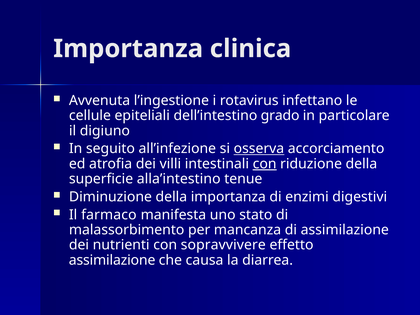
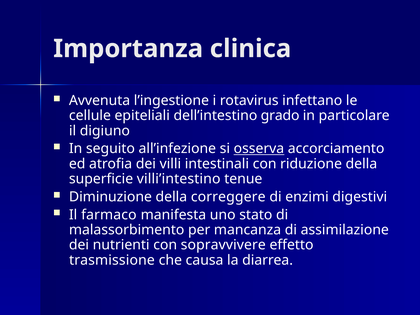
con at (265, 164) underline: present -> none
alla’intestino: alla’intestino -> villi’intestino
della importanza: importanza -> correggere
assimilazione at (112, 260): assimilazione -> trasmissione
